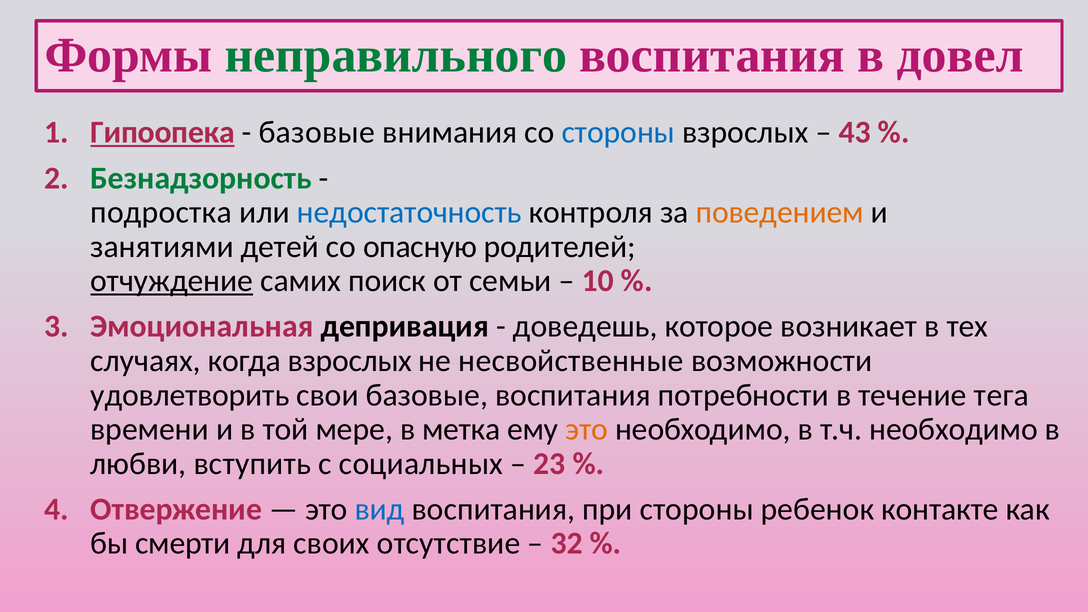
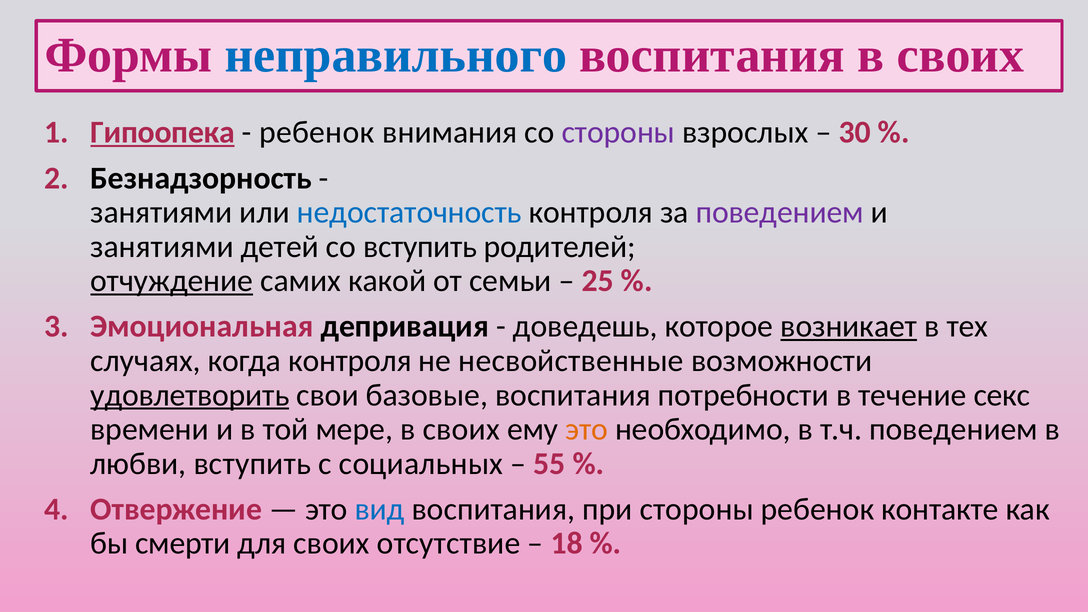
неправильного colour: green -> blue
воспитания в довел: довел -> своих
базовые at (317, 132): базовые -> ребенок
стороны at (618, 132) colour: blue -> purple
43: 43 -> 30
Безнадзорность colour: green -> black
подростка at (161, 212): подростка -> занятиями
поведением at (780, 212) colour: orange -> purple
со опасную: опасную -> вступить
поиск: поиск -> какой
10: 10 -> 25
возникает underline: none -> present
когда взрослых: взрослых -> контроля
удовлетворить underline: none -> present
тега: тега -> секс
мере в метка: метка -> своих
т.ч необходимо: необходимо -> поведением
23: 23 -> 55
32: 32 -> 18
